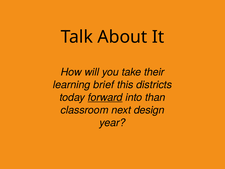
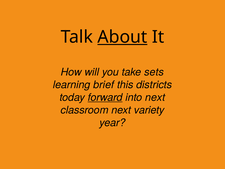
About underline: none -> present
their: their -> sets
into than: than -> next
design: design -> variety
